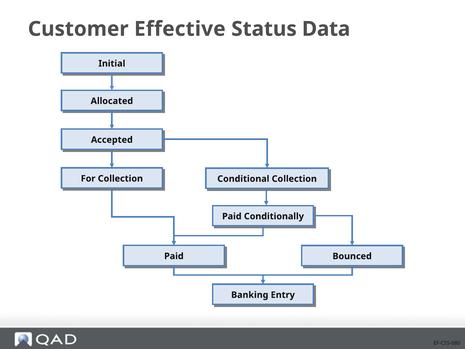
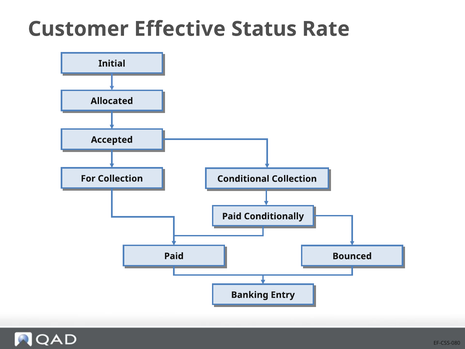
Data: Data -> Rate
